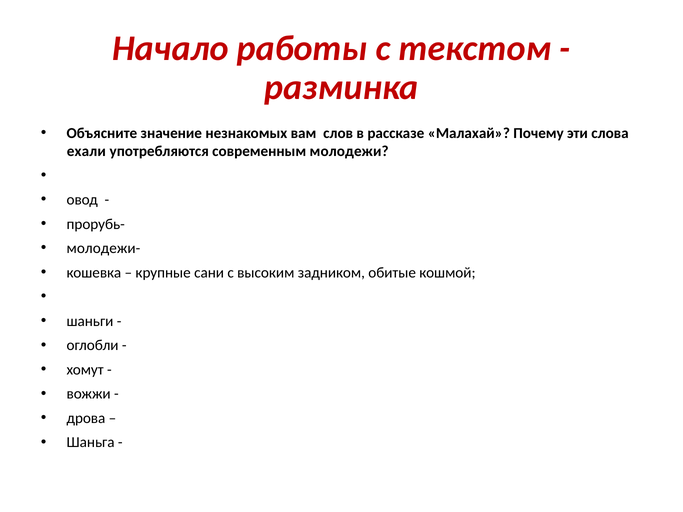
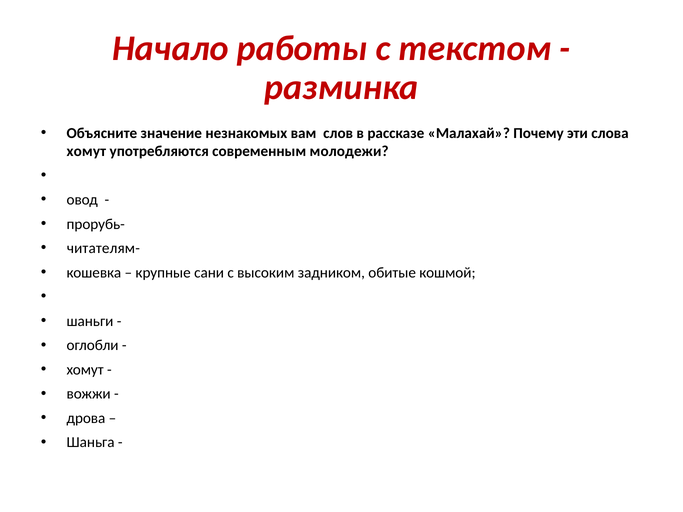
ехали at (86, 151): ехали -> хомут
молодежи-: молодежи- -> читателям-
